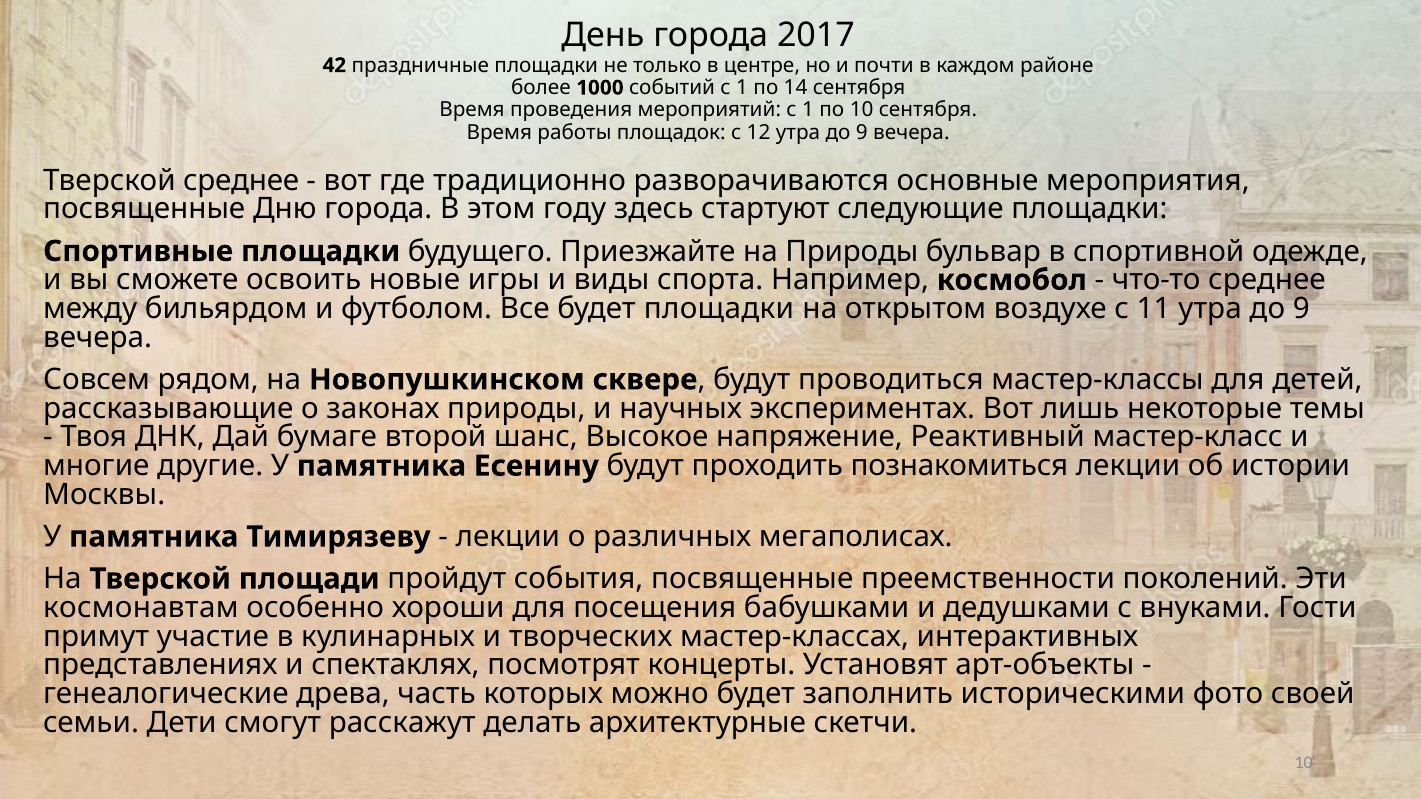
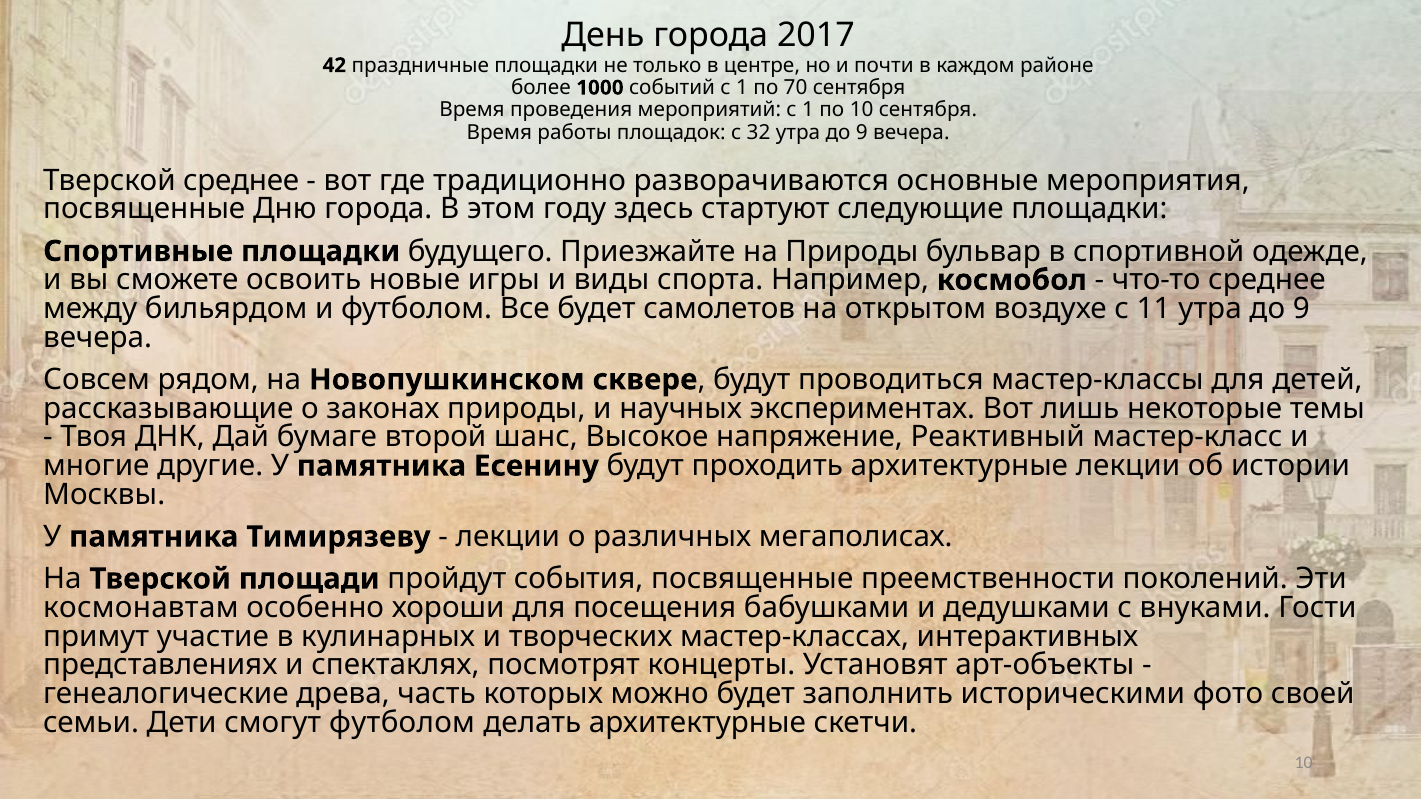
14: 14 -> 70
12: 12 -> 32
будет площадки: площадки -> самолетов
проходить познакомиться: познакомиться -> архитектурные
смогут расскажут: расскажут -> футболом
